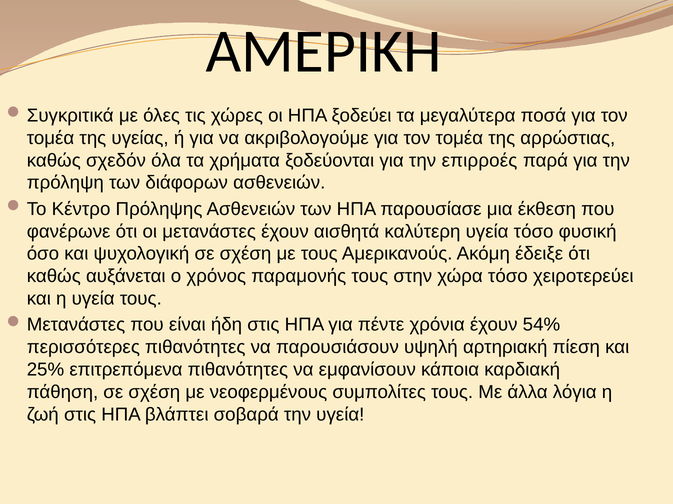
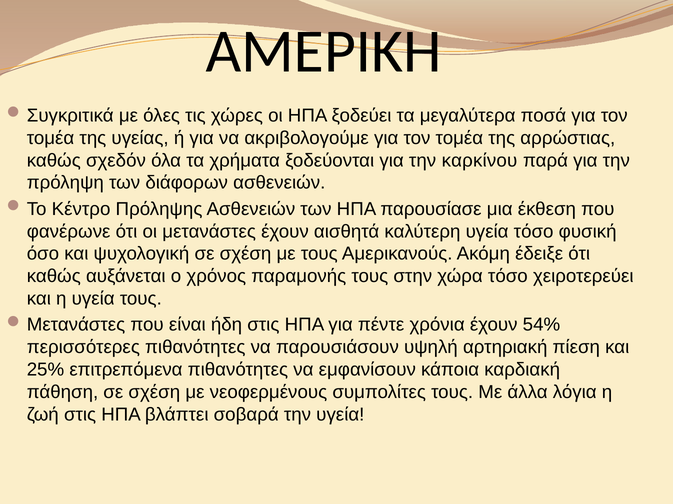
επιρροές: επιρροές -> καρκίνου
